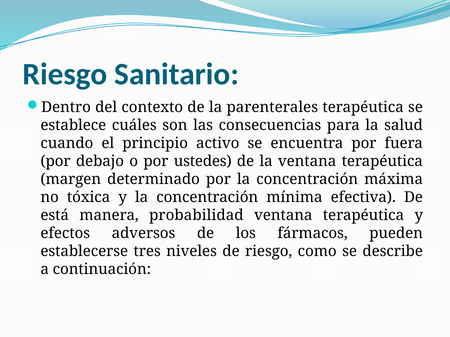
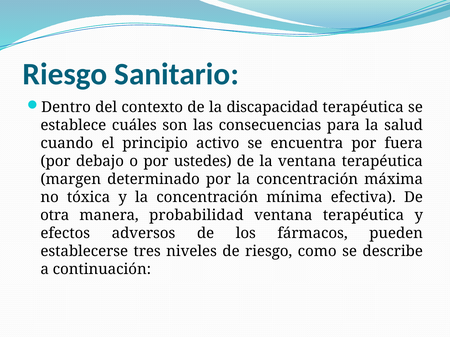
parenterales: parenterales -> discapacidad
está: está -> otra
